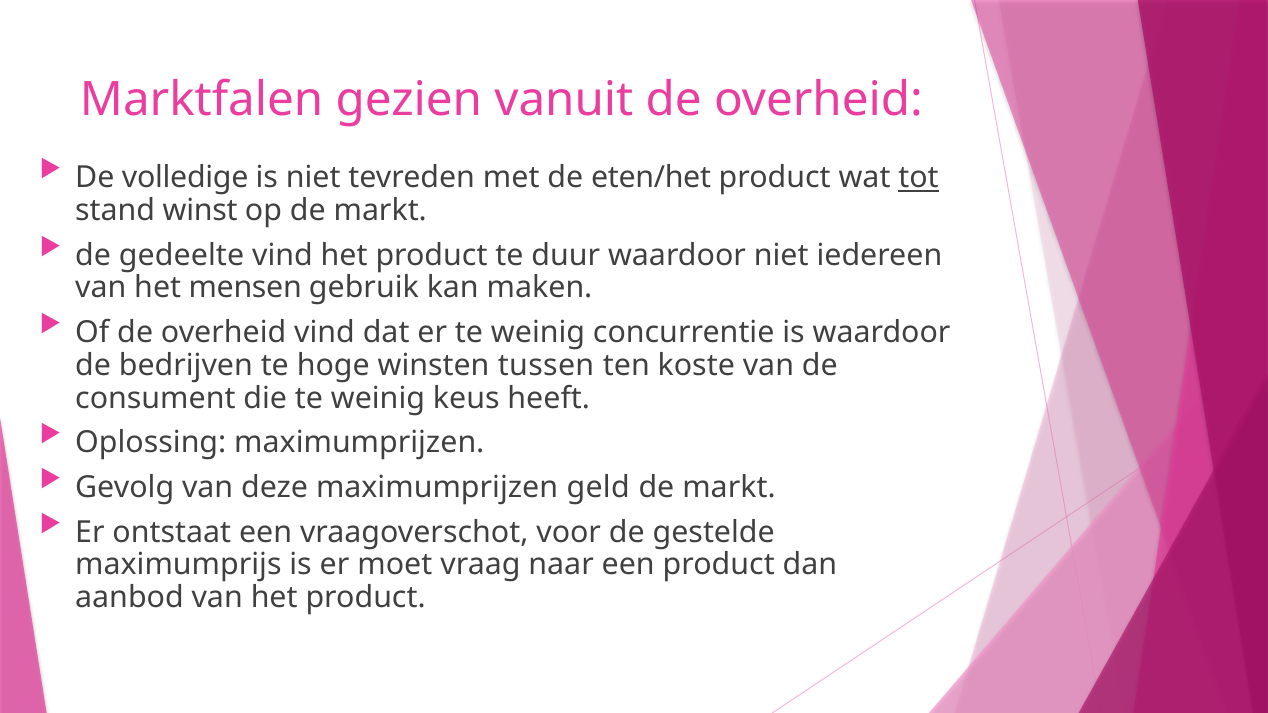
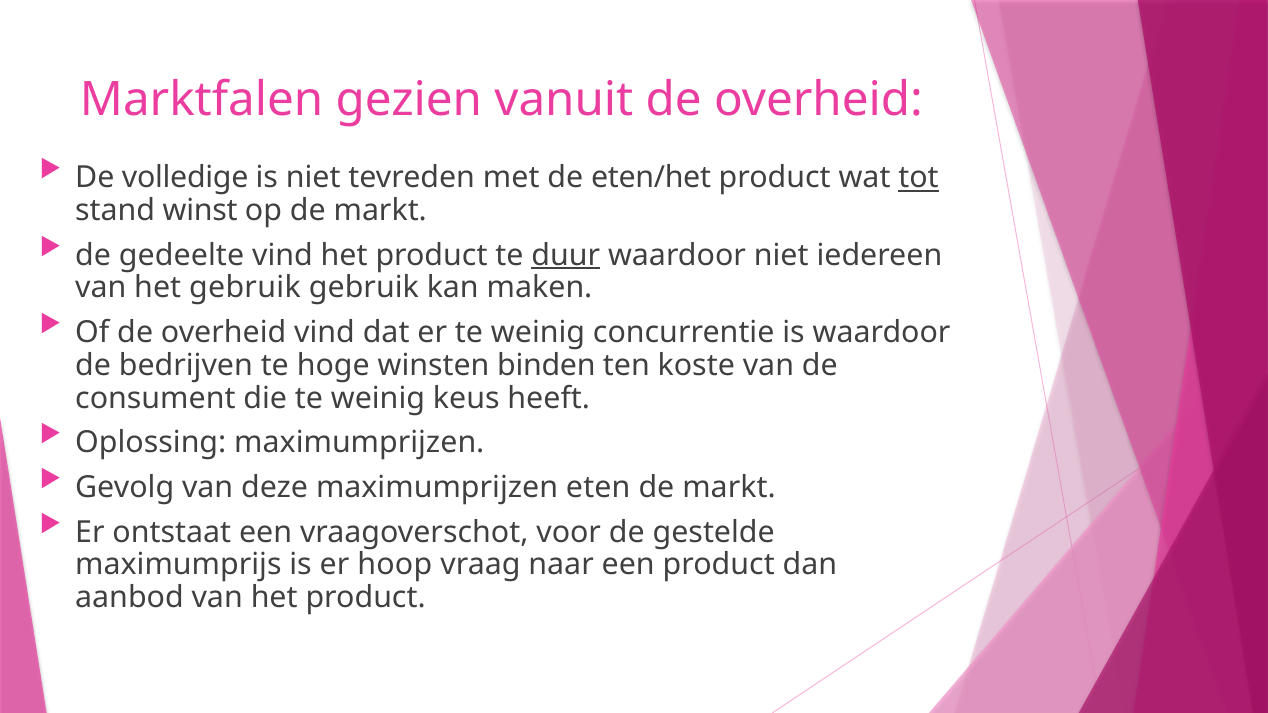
duur underline: none -> present
het mensen: mensen -> gebruik
tussen: tussen -> binden
geld: geld -> eten
moet: moet -> hoop
